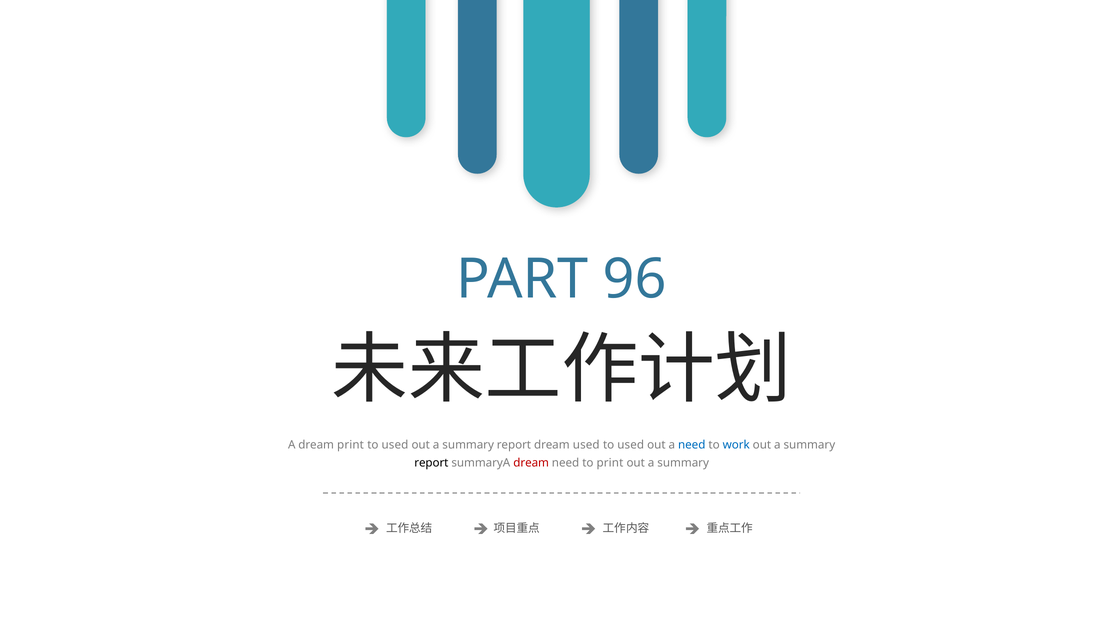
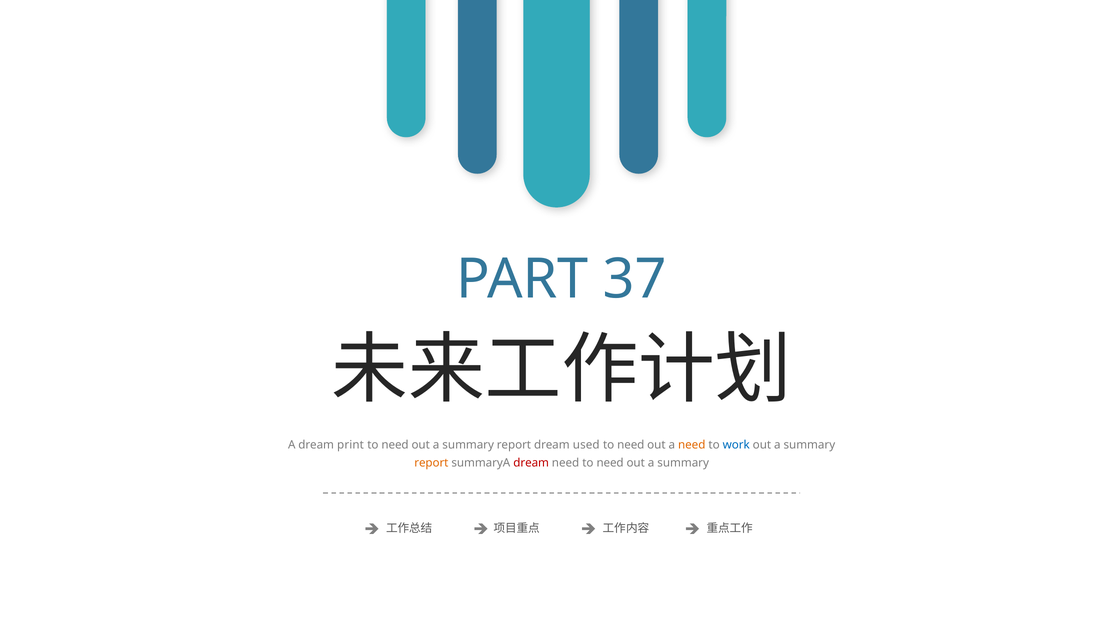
96: 96 -> 37
used at (395, 445): used -> need
used at (631, 445): used -> need
need at (692, 445) colour: blue -> orange
report at (431, 463) colour: black -> orange
need to print: print -> need
